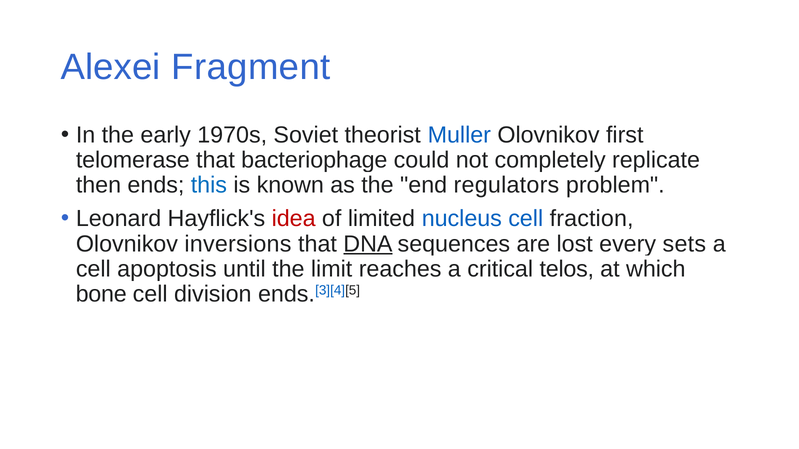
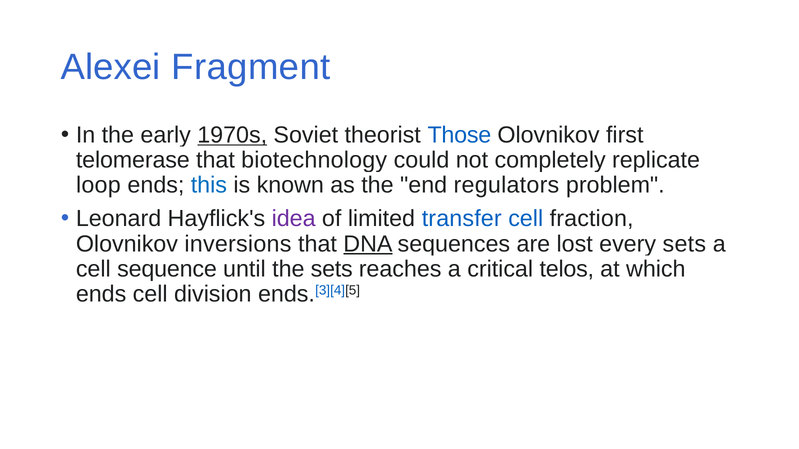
1970s underline: none -> present
Muller: Muller -> Those
bacteriophage: bacteriophage -> biotechnology
then: then -> loop
idea colour: red -> purple
nucleus: nucleus -> transfer
apoptosis: apoptosis -> sequence
the limit: limit -> sets
bone at (101, 294): bone -> ends
